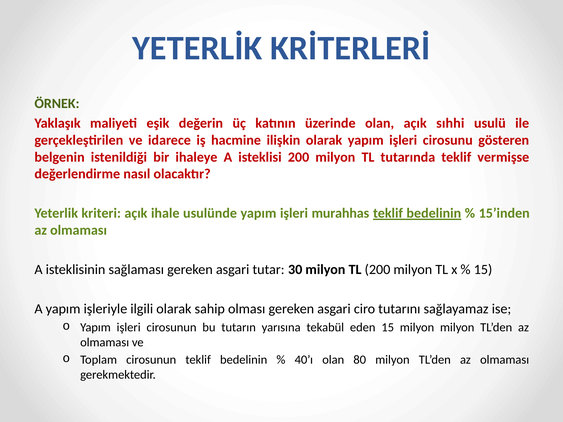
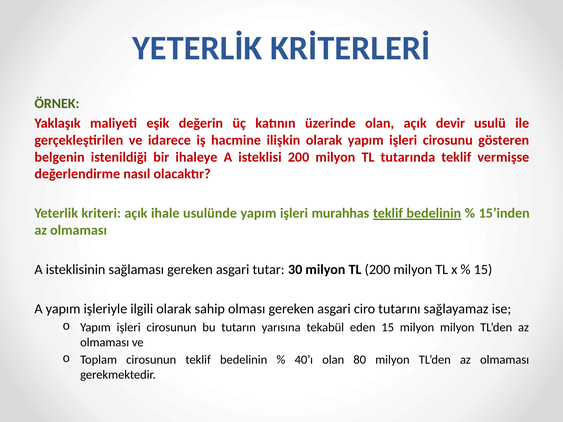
sıhhi: sıhhi -> devir
